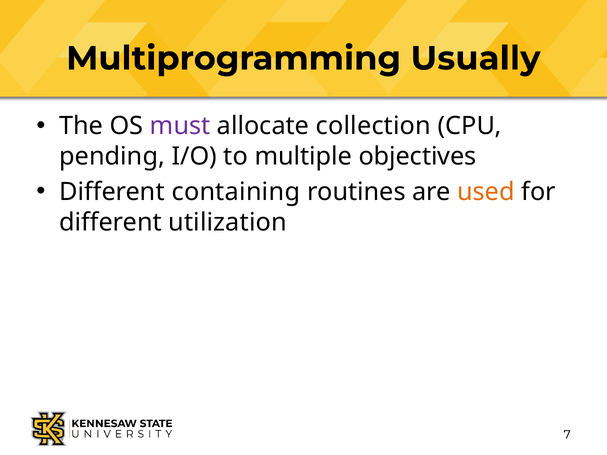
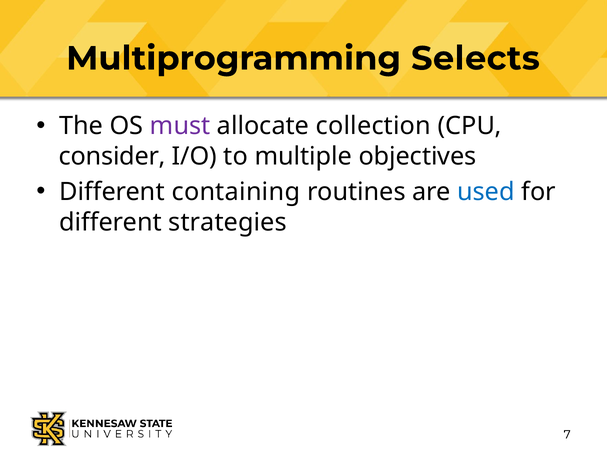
Usually: Usually -> Selects
pending: pending -> consider
used colour: orange -> blue
utilization: utilization -> strategies
